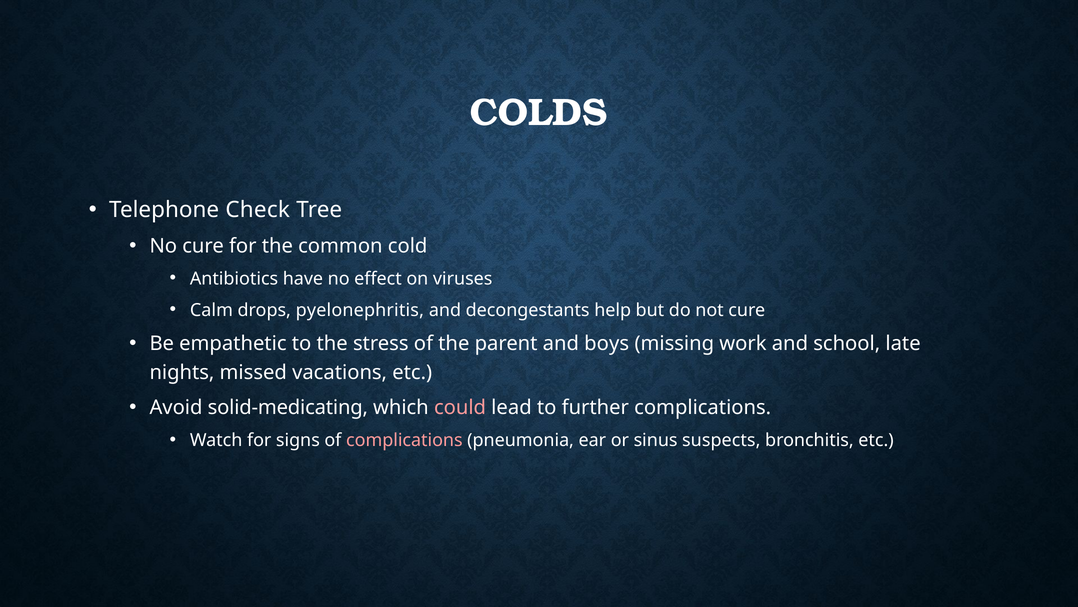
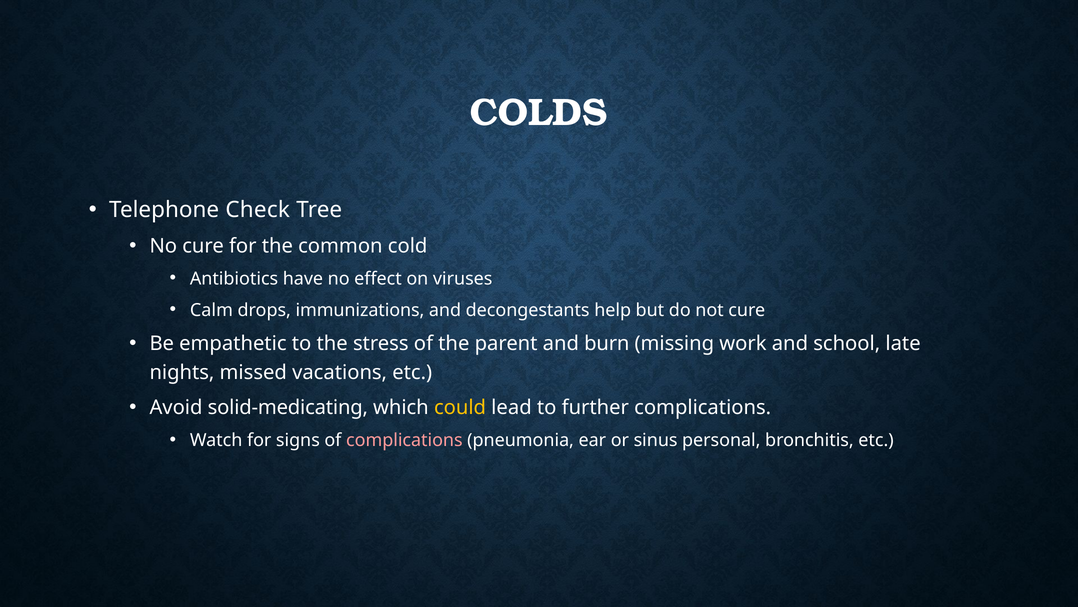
pyelonephritis: pyelonephritis -> immunizations
boys: boys -> burn
could colour: pink -> yellow
suspects: suspects -> personal
